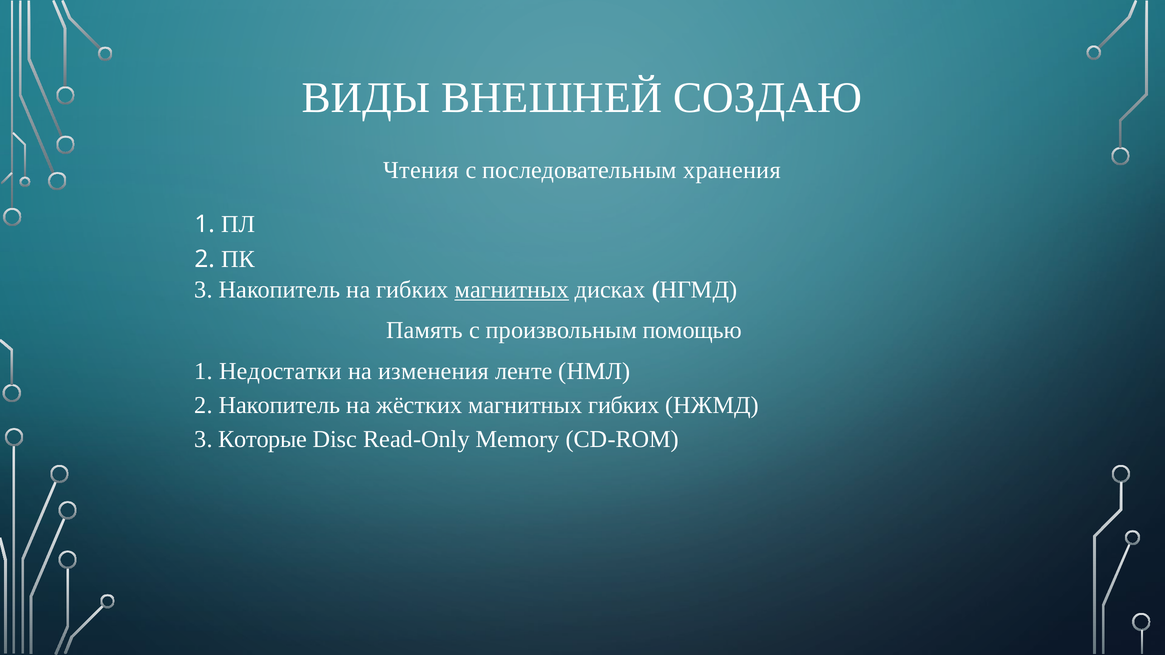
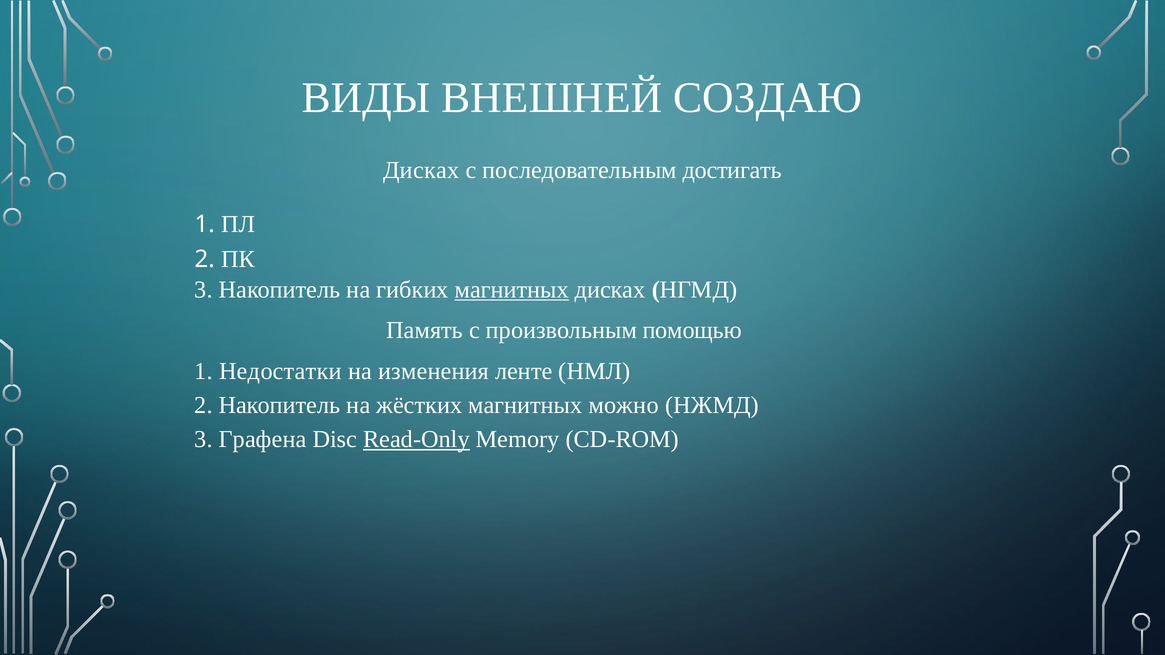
Чтения at (421, 171): Чтения -> Дисках
хранения: хранения -> достигать
магнитных гибких: гибких -> можно
Которые: Которые -> Графена
Read-Only underline: none -> present
